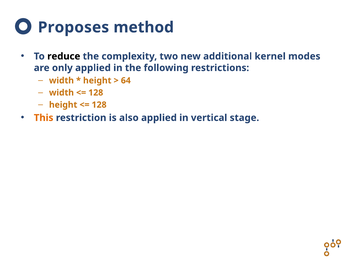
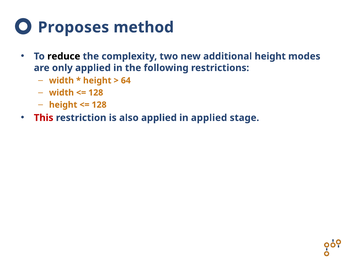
additional kernel: kernel -> height
This colour: orange -> red
in vertical: vertical -> applied
